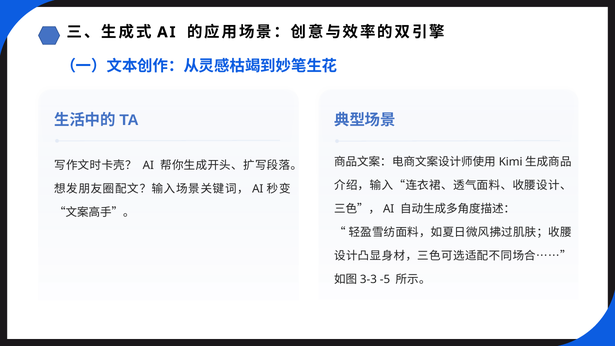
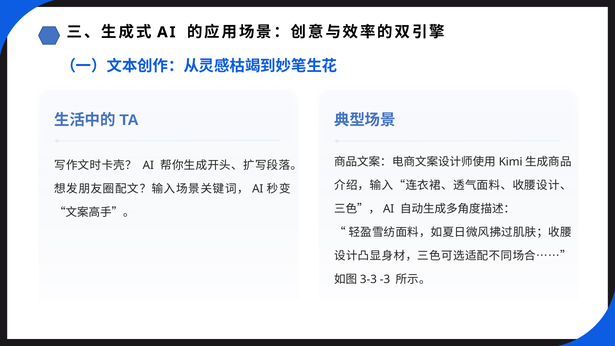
-5: -5 -> -3
